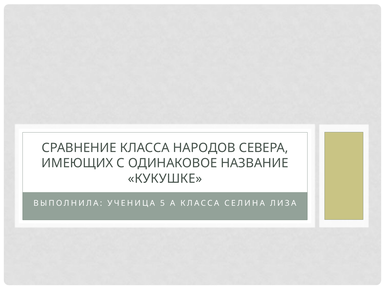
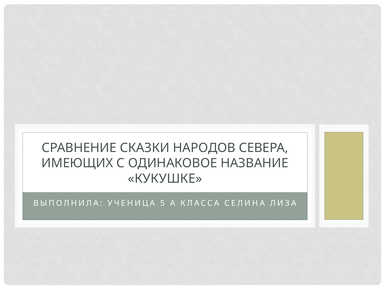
СРАВНЕНИЕ КЛАССА: КЛАССА -> СКАЗКИ
